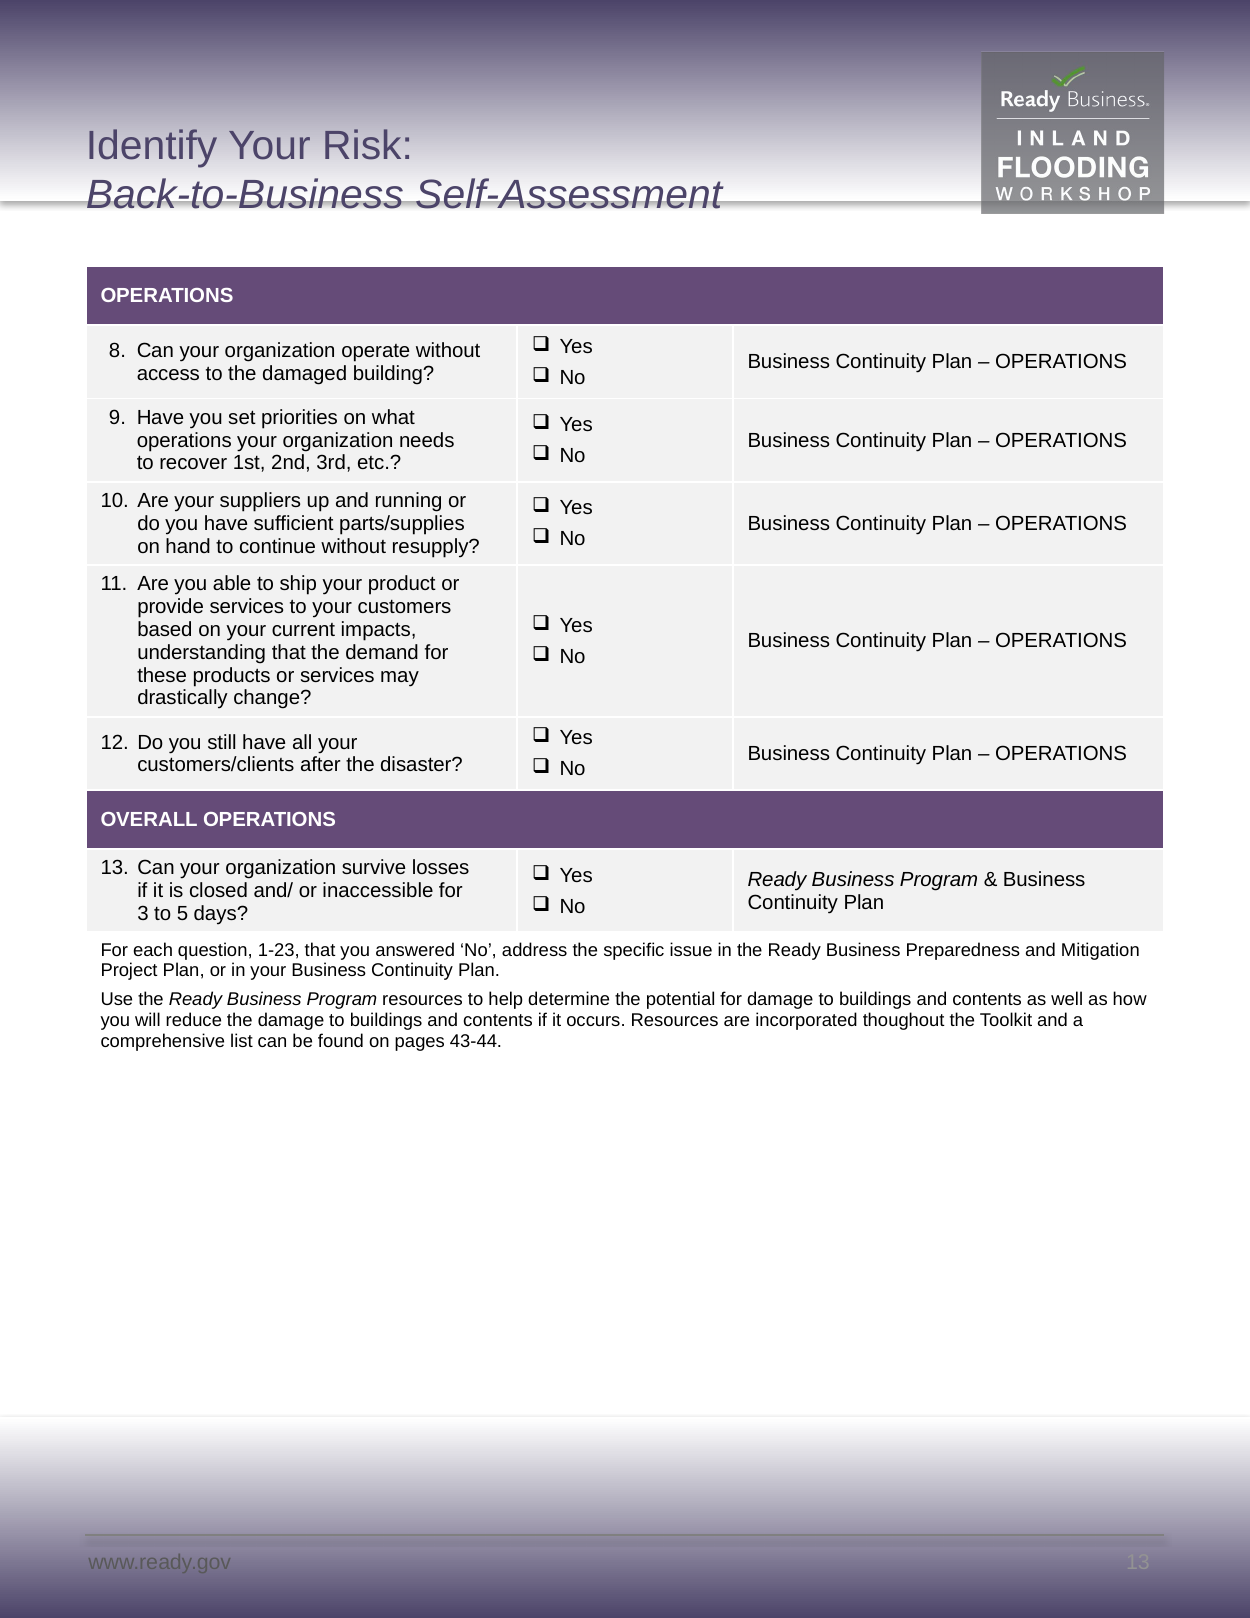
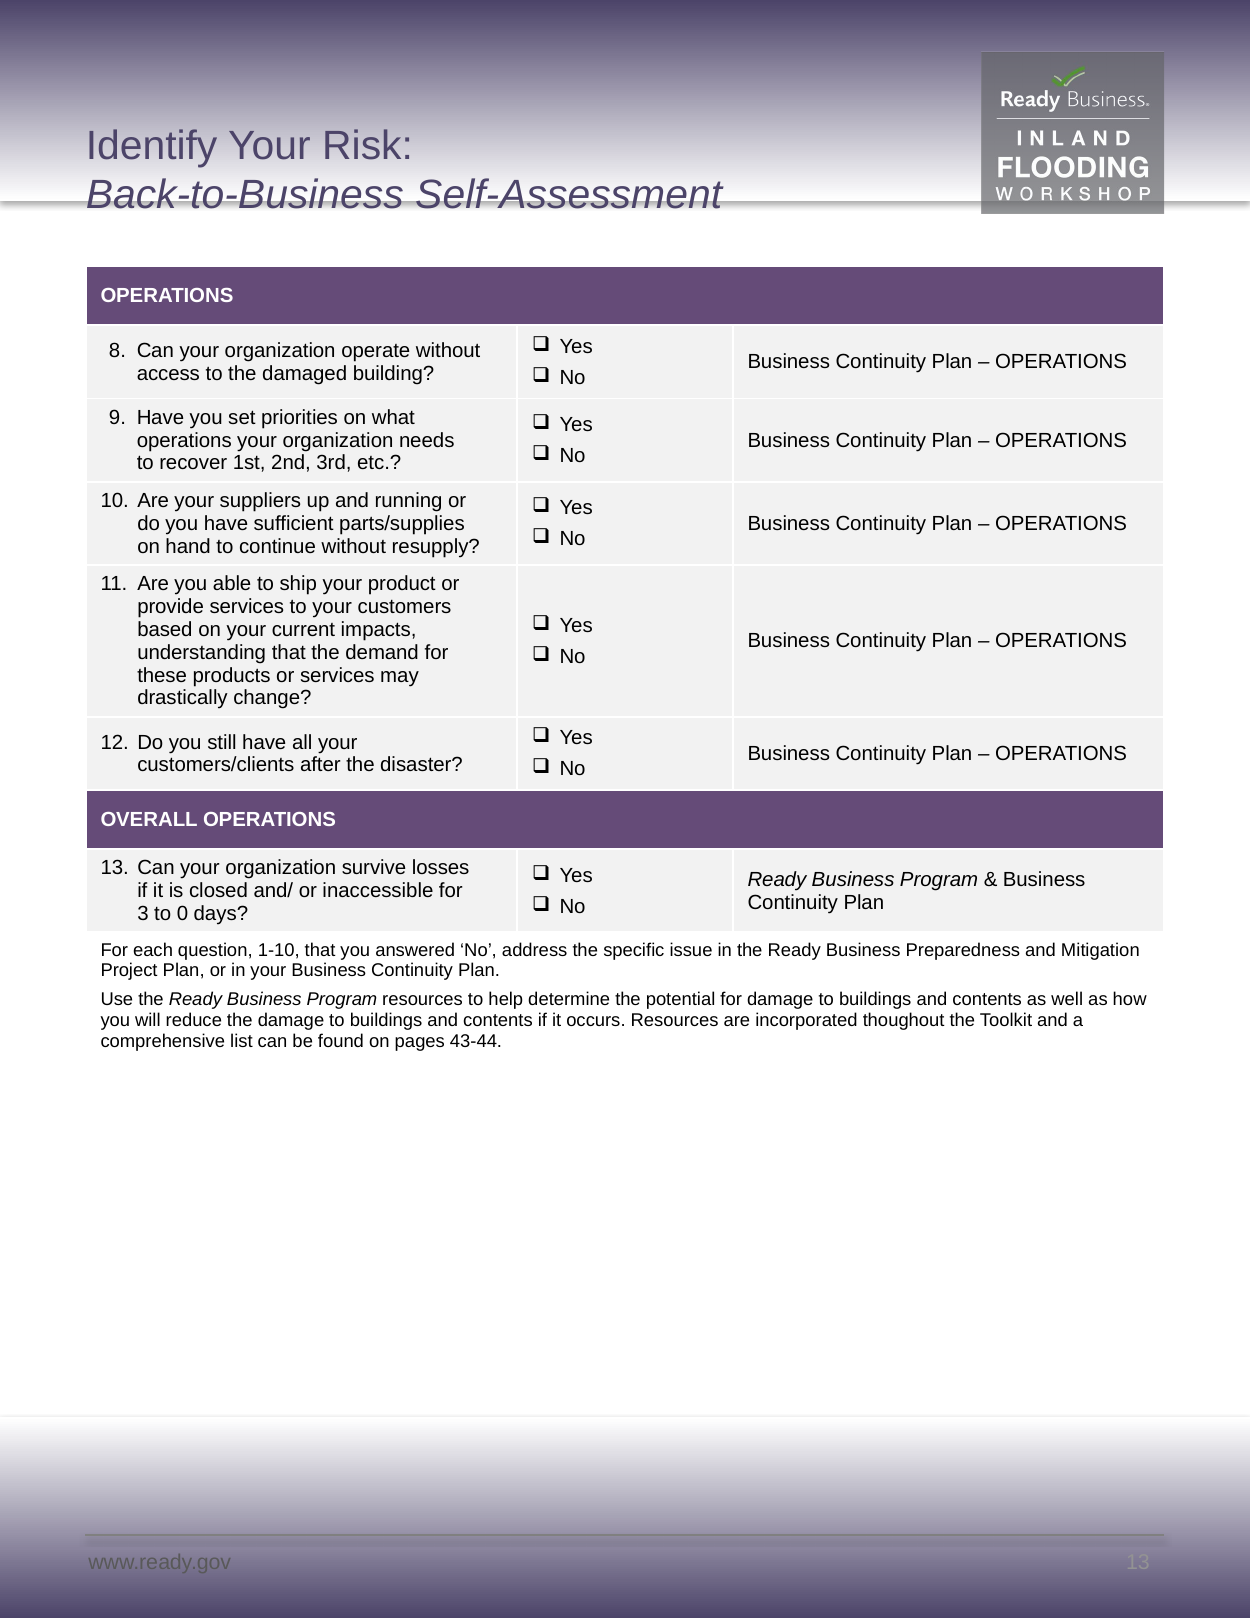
5: 5 -> 0
1-23: 1-23 -> 1-10
